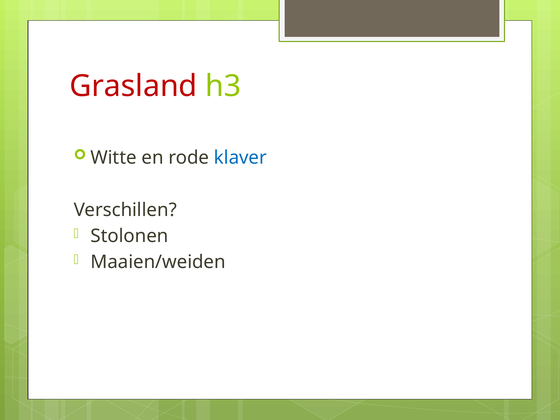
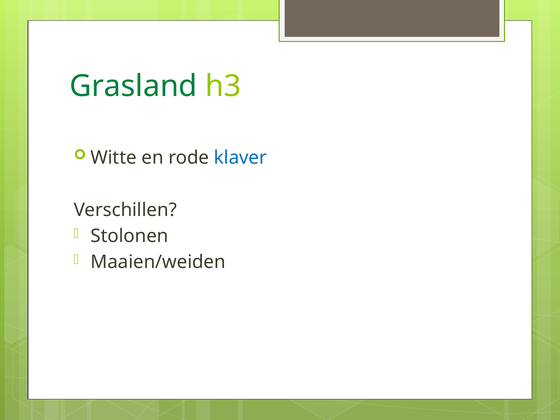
Grasland colour: red -> green
